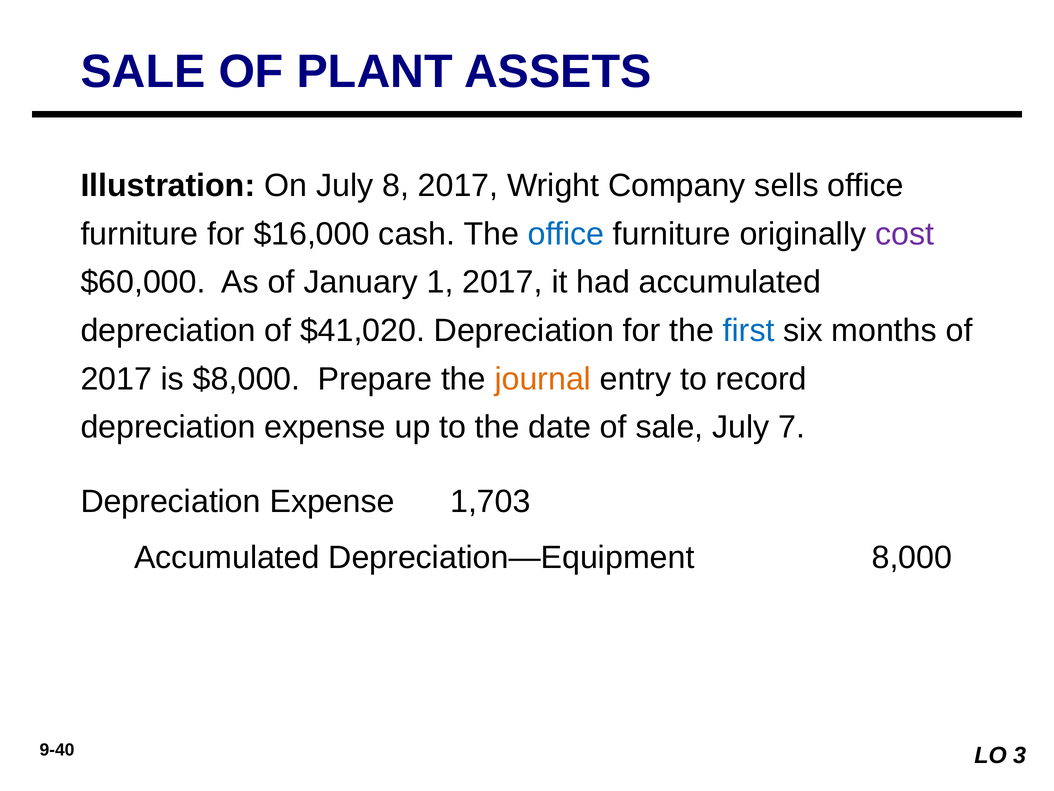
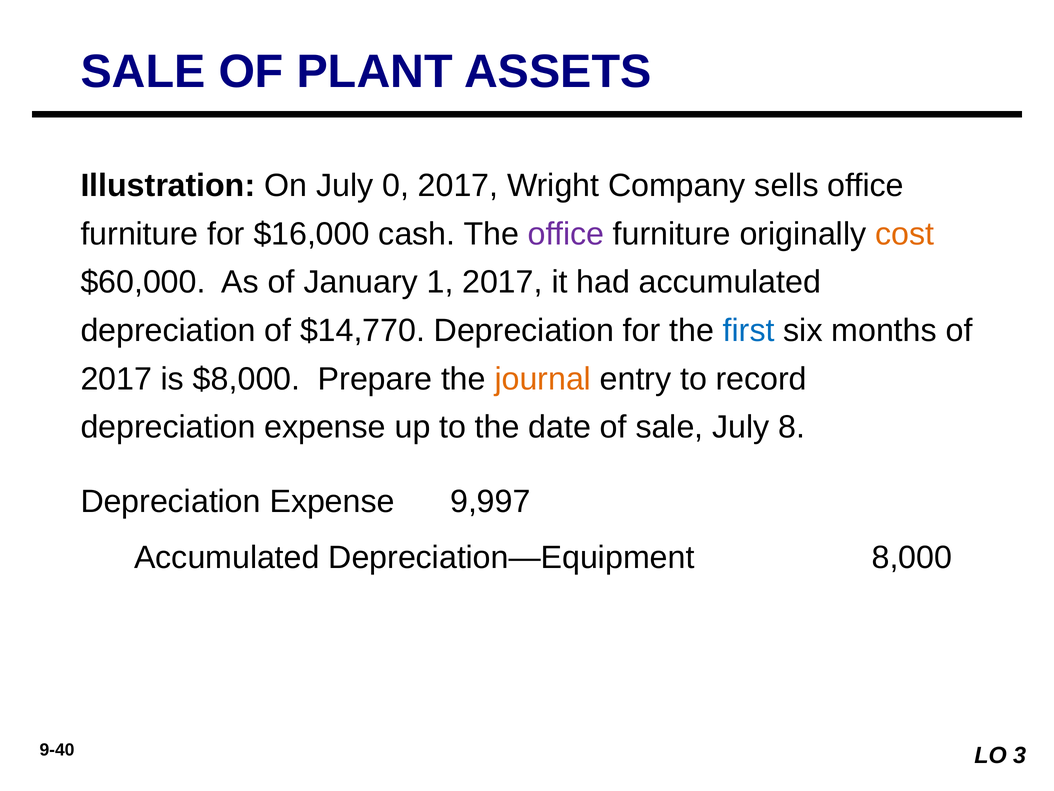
8: 8 -> 0
office at (566, 234) colour: blue -> purple
cost colour: purple -> orange
$41,020: $41,020 -> $14,770
7: 7 -> 8
1,703: 1,703 -> 9,997
